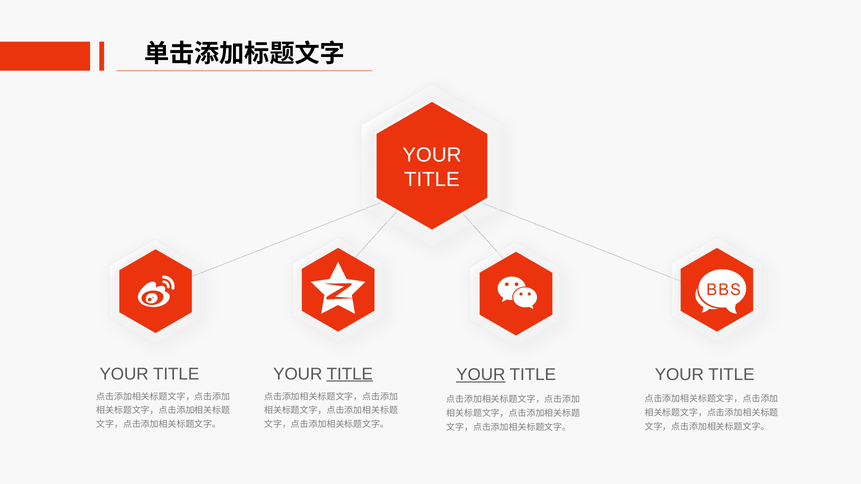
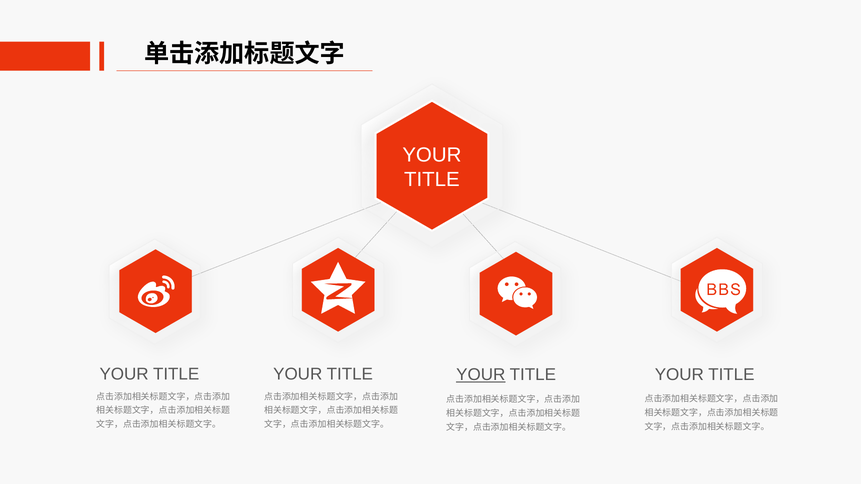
TITLE at (350, 374) underline: present -> none
